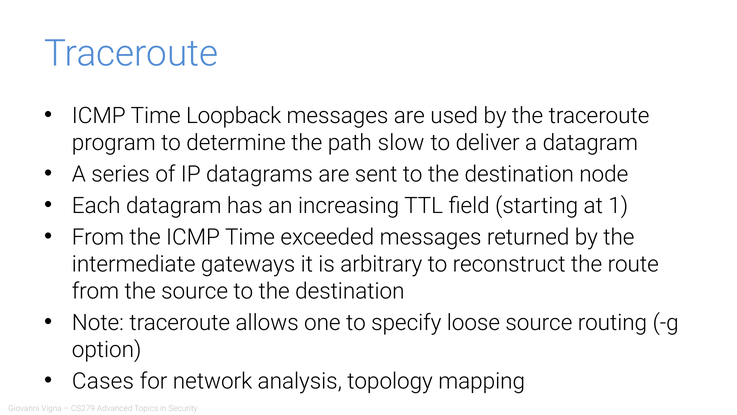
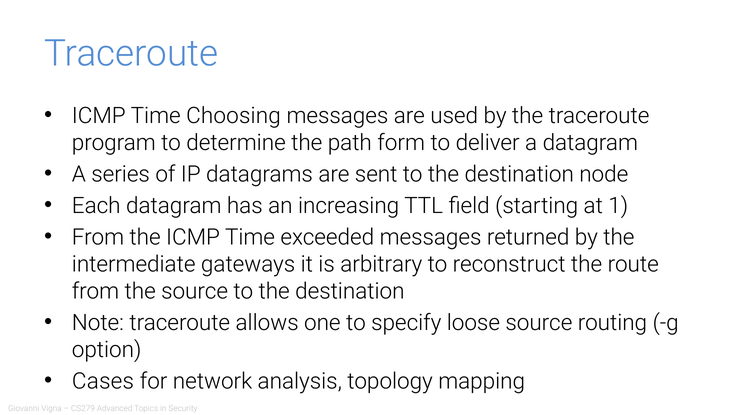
Loopback: Loopback -> Choosing
slow: slow -> form
